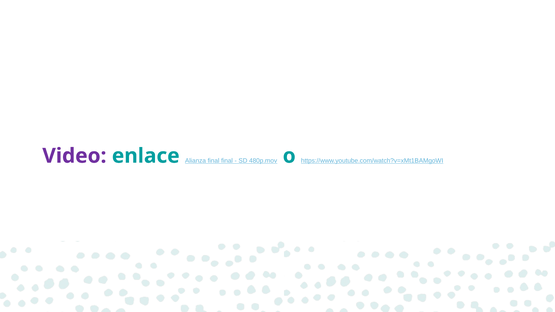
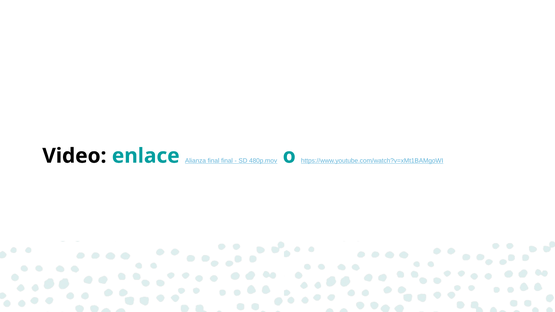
Video colour: purple -> black
